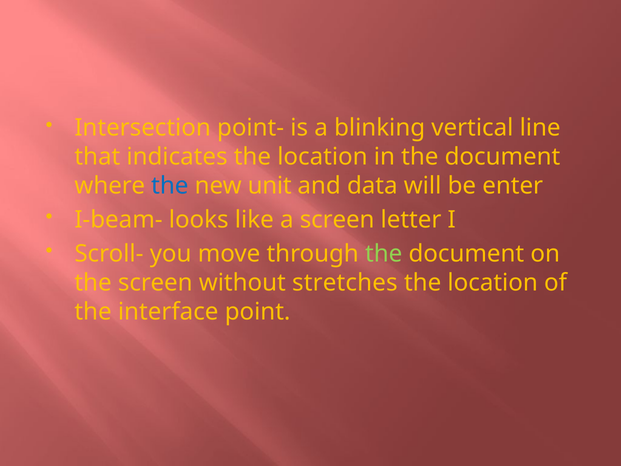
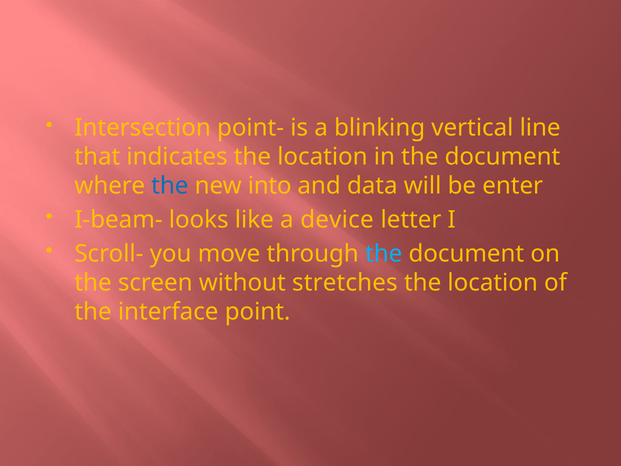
unit: unit -> into
a screen: screen -> device
the at (384, 254) colour: light green -> light blue
